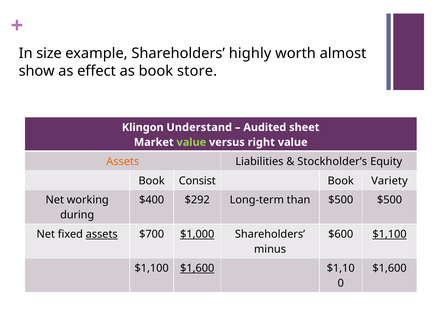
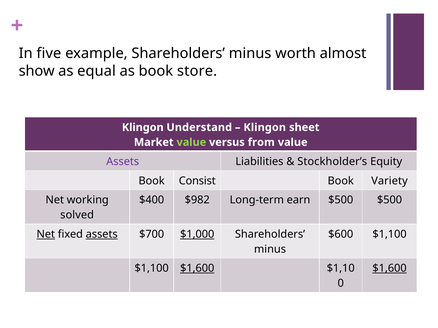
size: size -> five
example Shareholders highly: highly -> minus
effect: effect -> equal
Audited at (265, 128): Audited -> Klingon
right: right -> from
Assets at (123, 162) colour: orange -> purple
$292: $292 -> $982
than: than -> earn
during: during -> solved
Net at (46, 235) underline: none -> present
$1,100 at (390, 235) underline: present -> none
$1,600 at (390, 269) underline: none -> present
